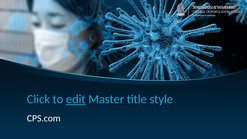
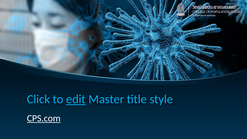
CPS.com underline: none -> present
